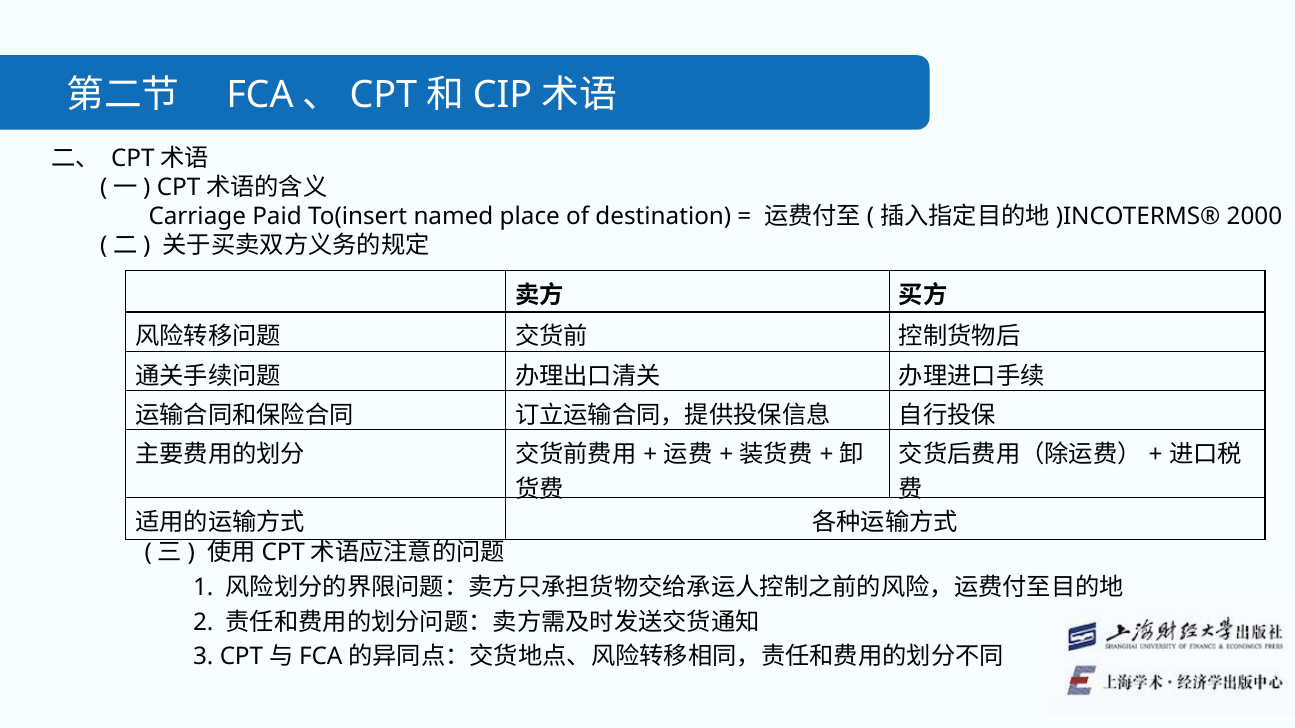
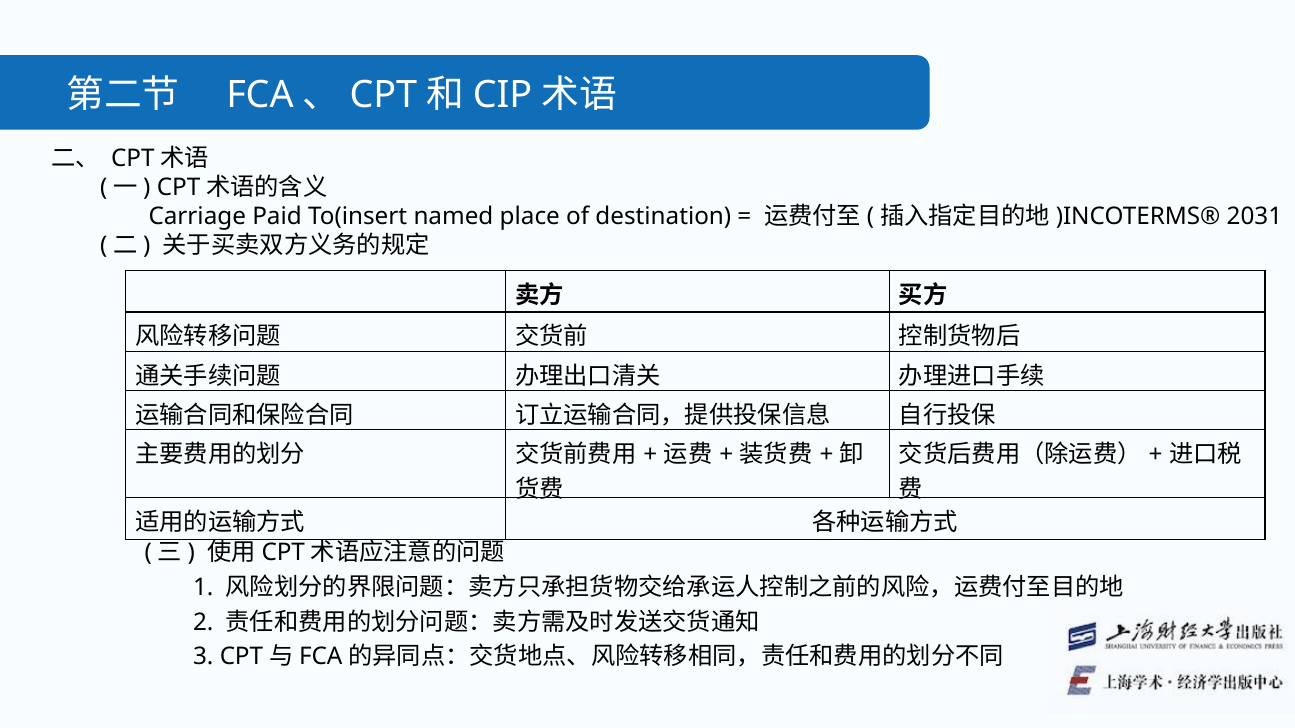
2000: 2000 -> 2031
